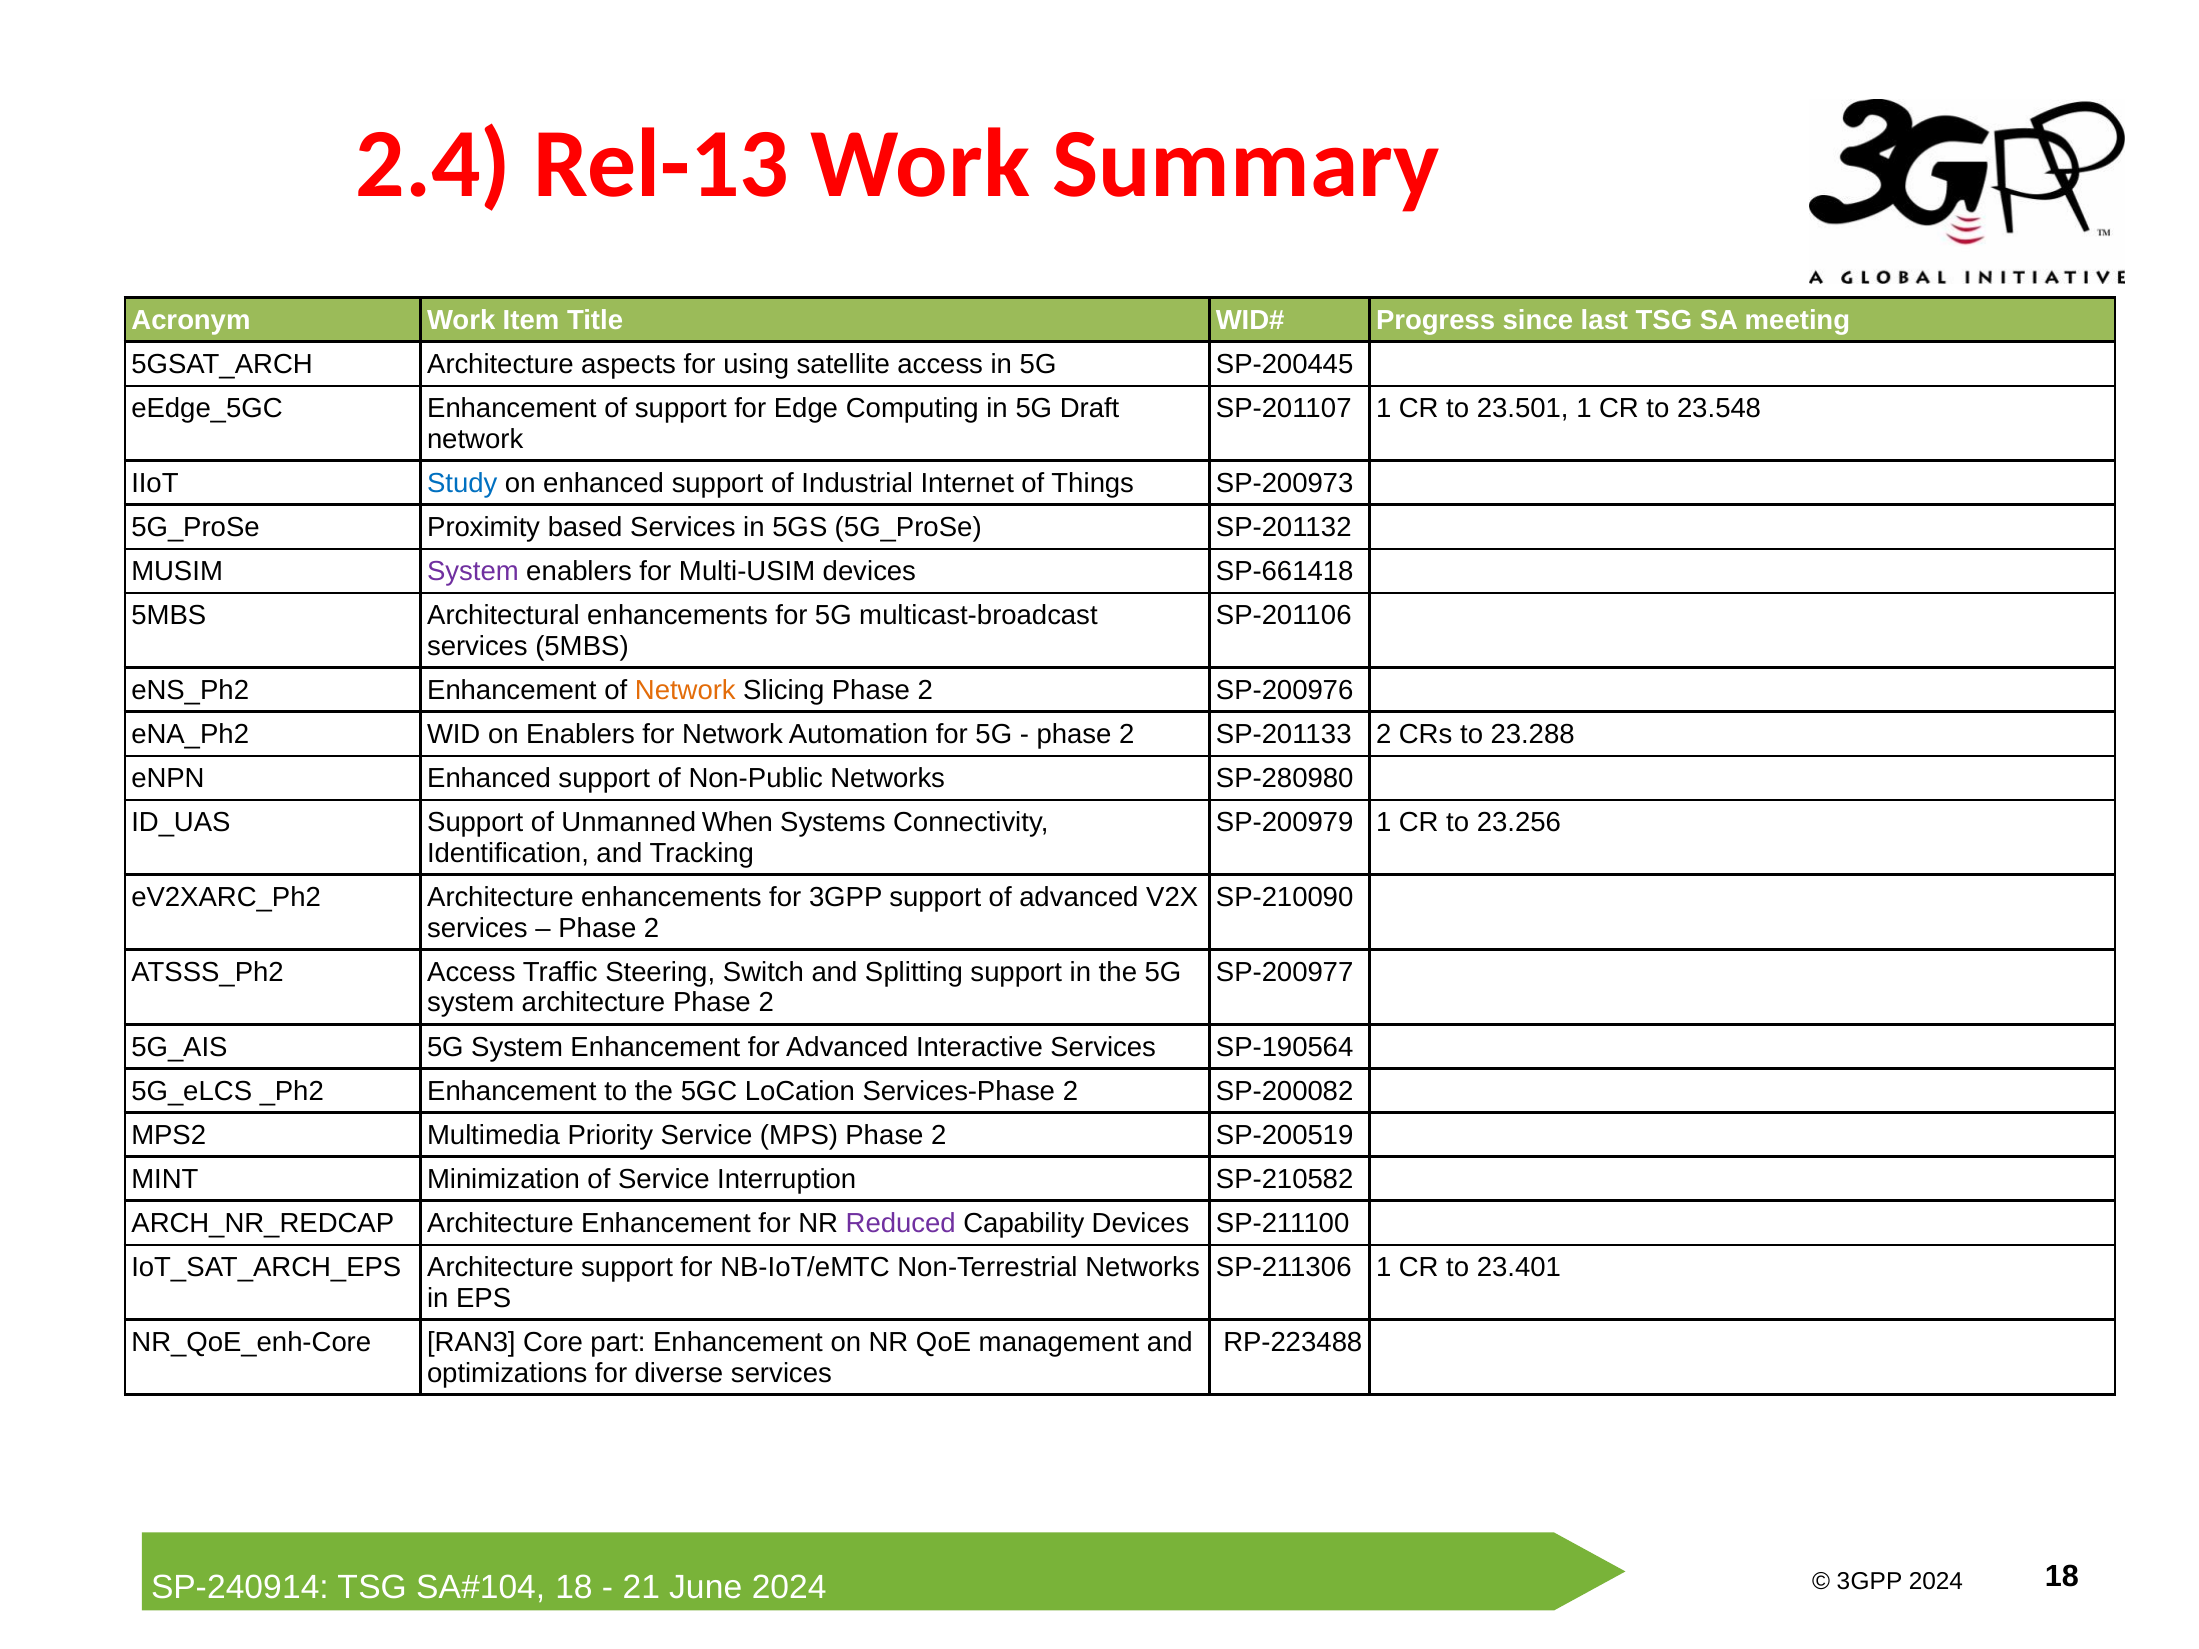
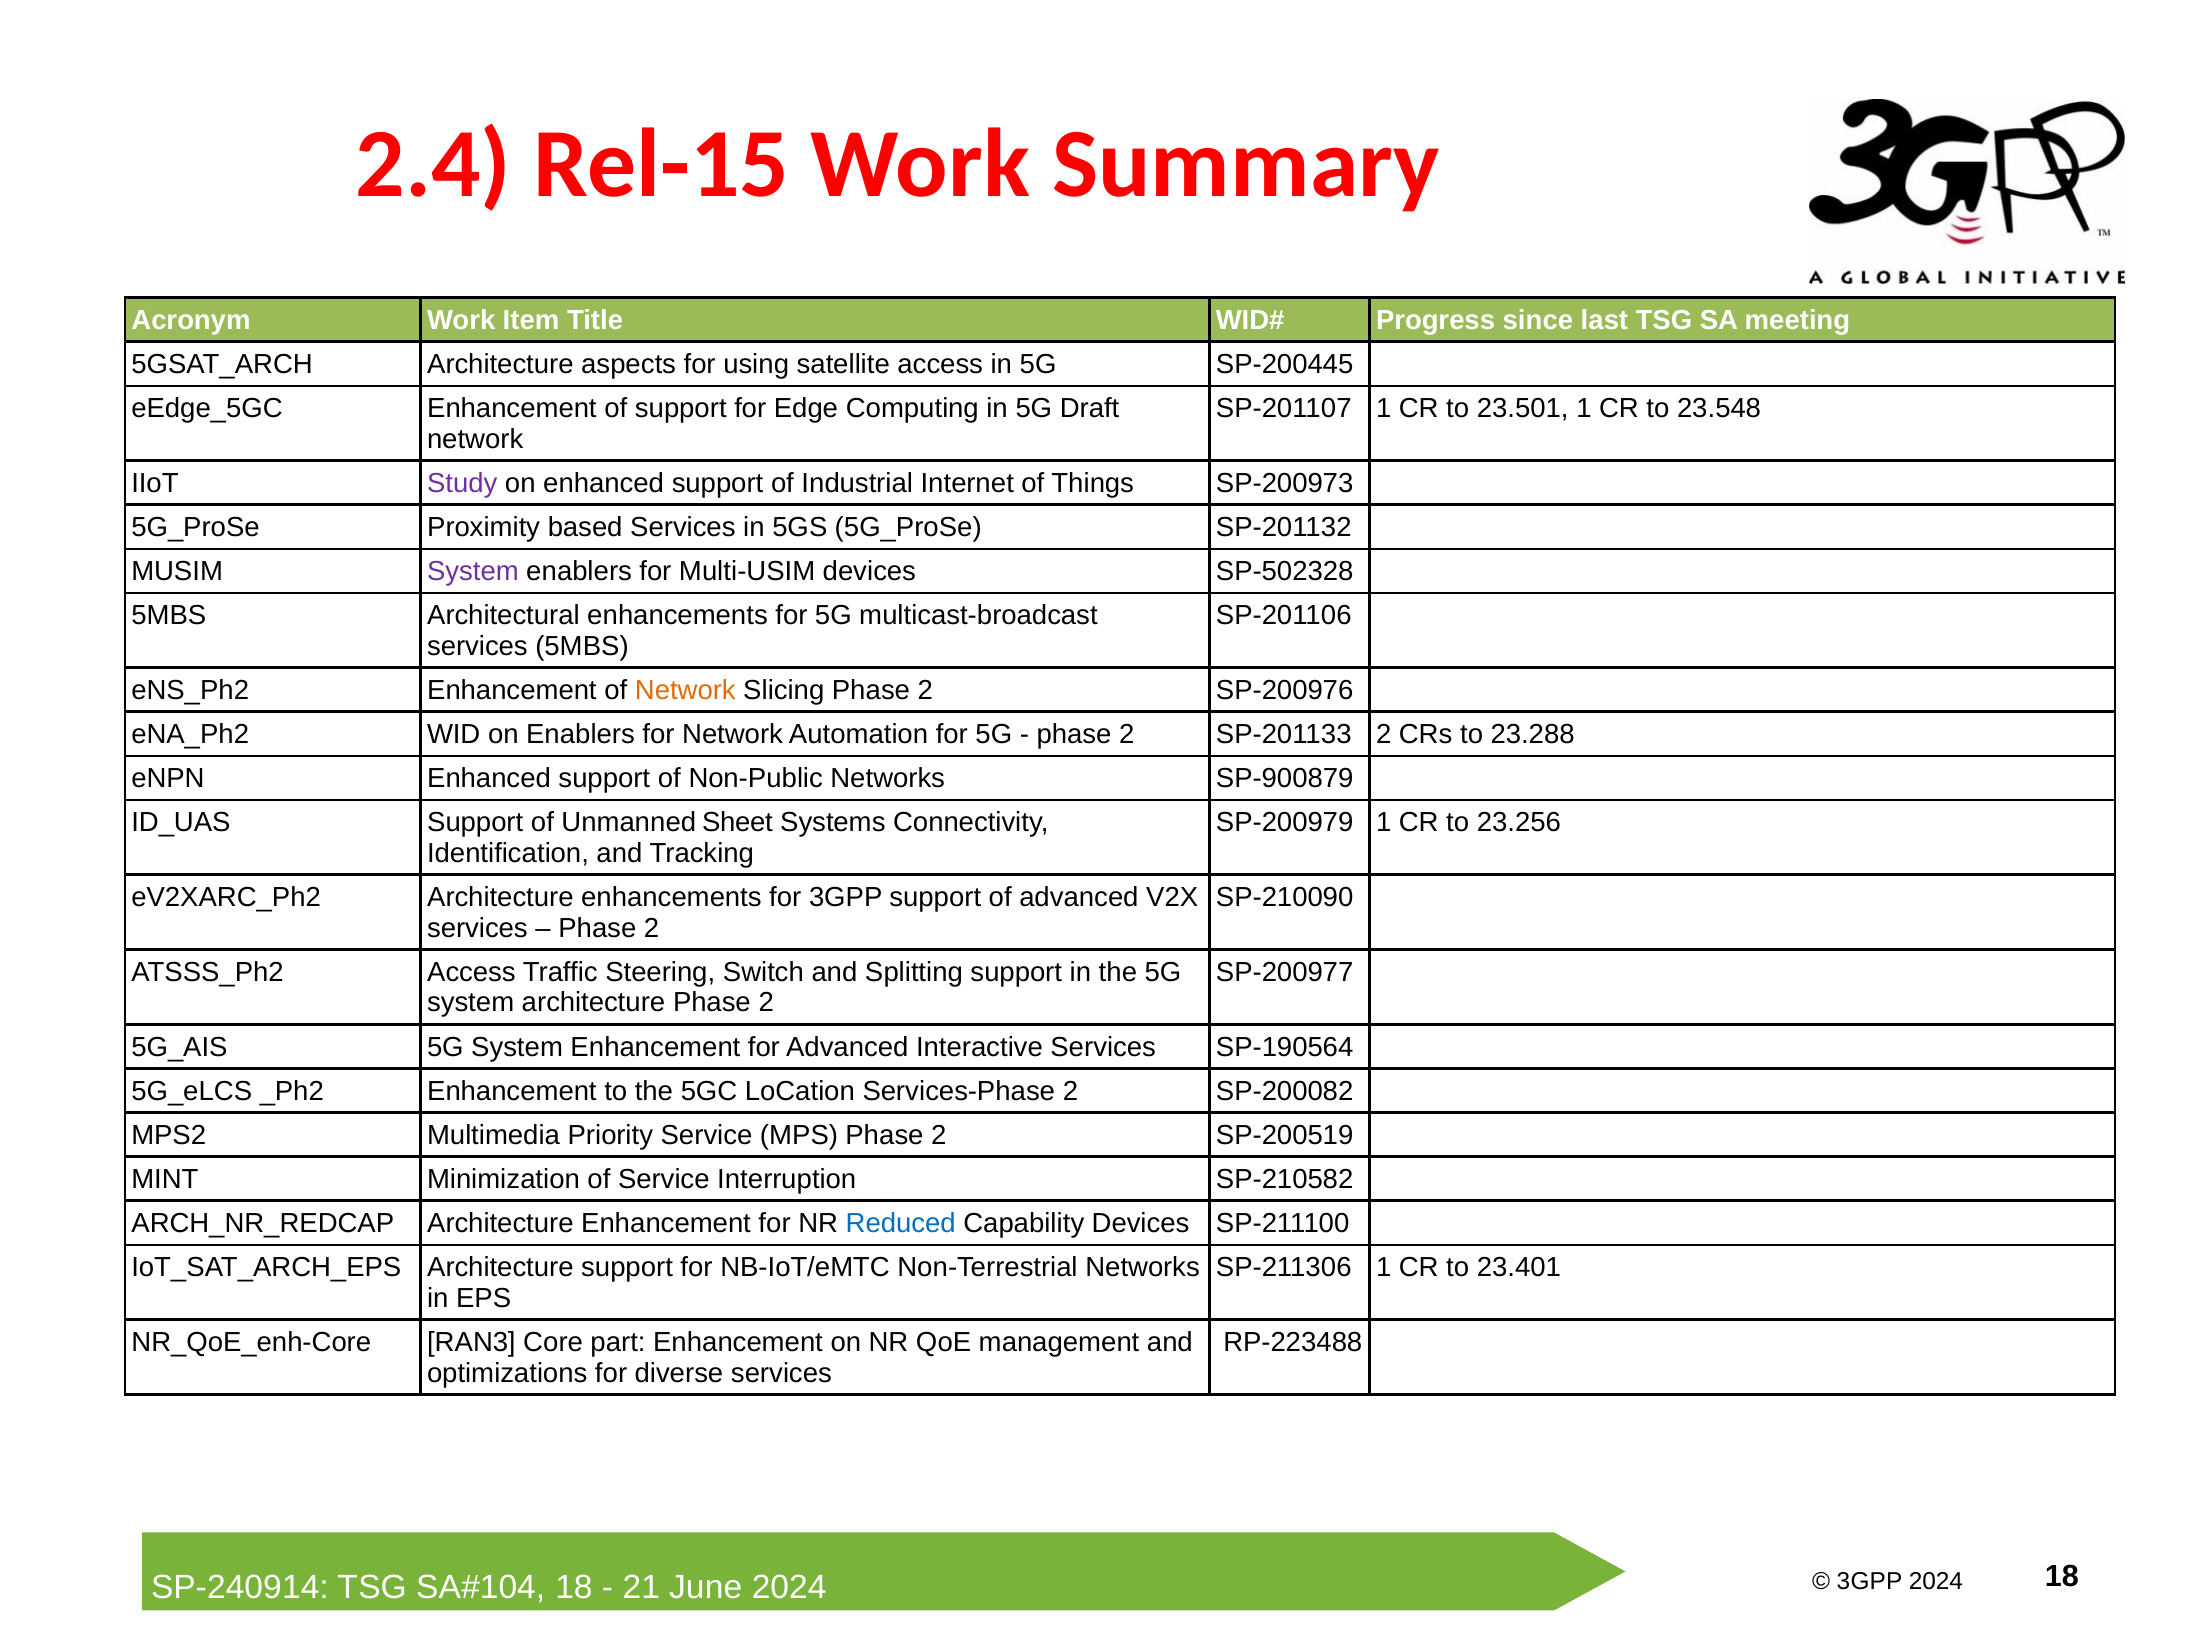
Rel-13: Rel-13 -> Rel-15
Study colour: blue -> purple
SP-661418: SP-661418 -> SP-502328
SP-280980: SP-280980 -> SP-900879
When: When -> Sheet
Reduced colour: purple -> blue
